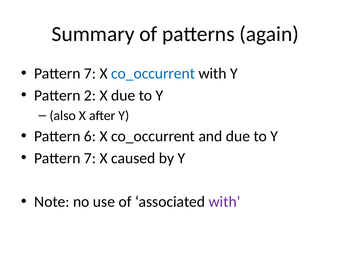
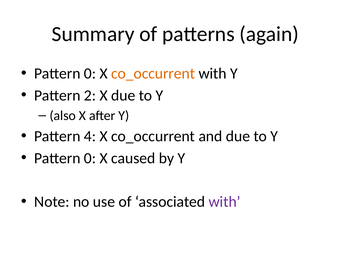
7 at (90, 74): 7 -> 0
co_occurrent at (153, 74) colour: blue -> orange
6: 6 -> 4
7 at (90, 158): 7 -> 0
